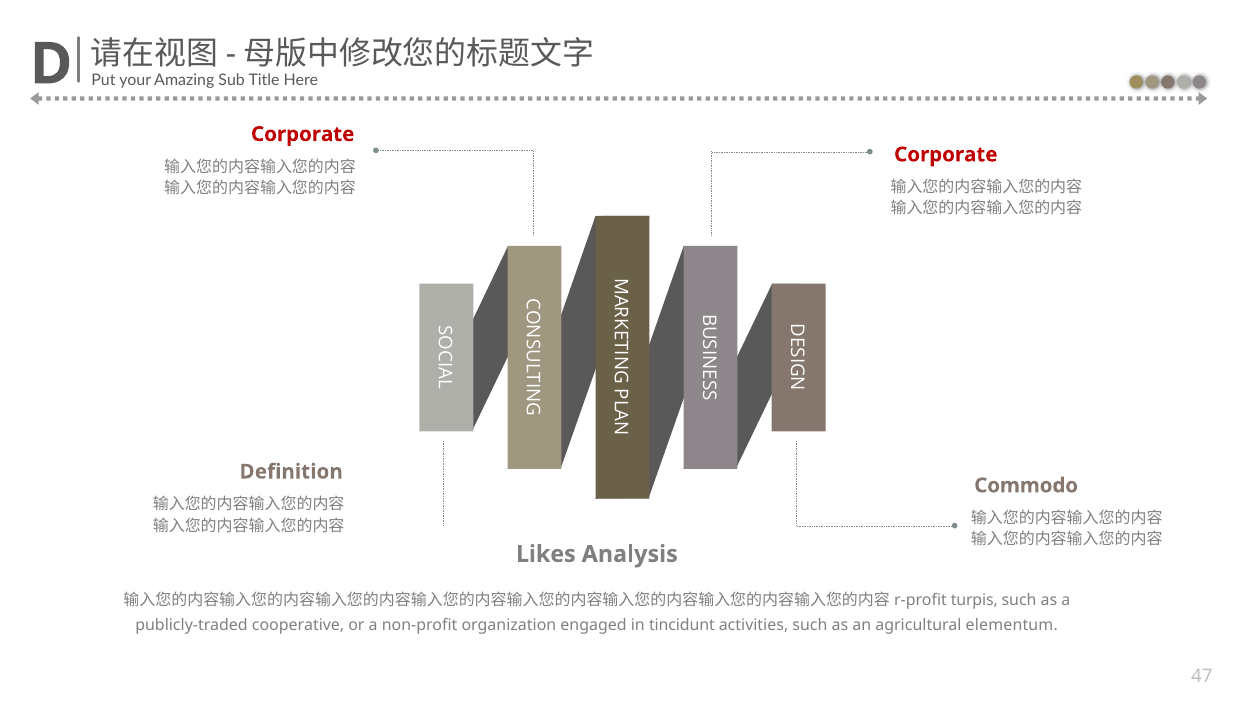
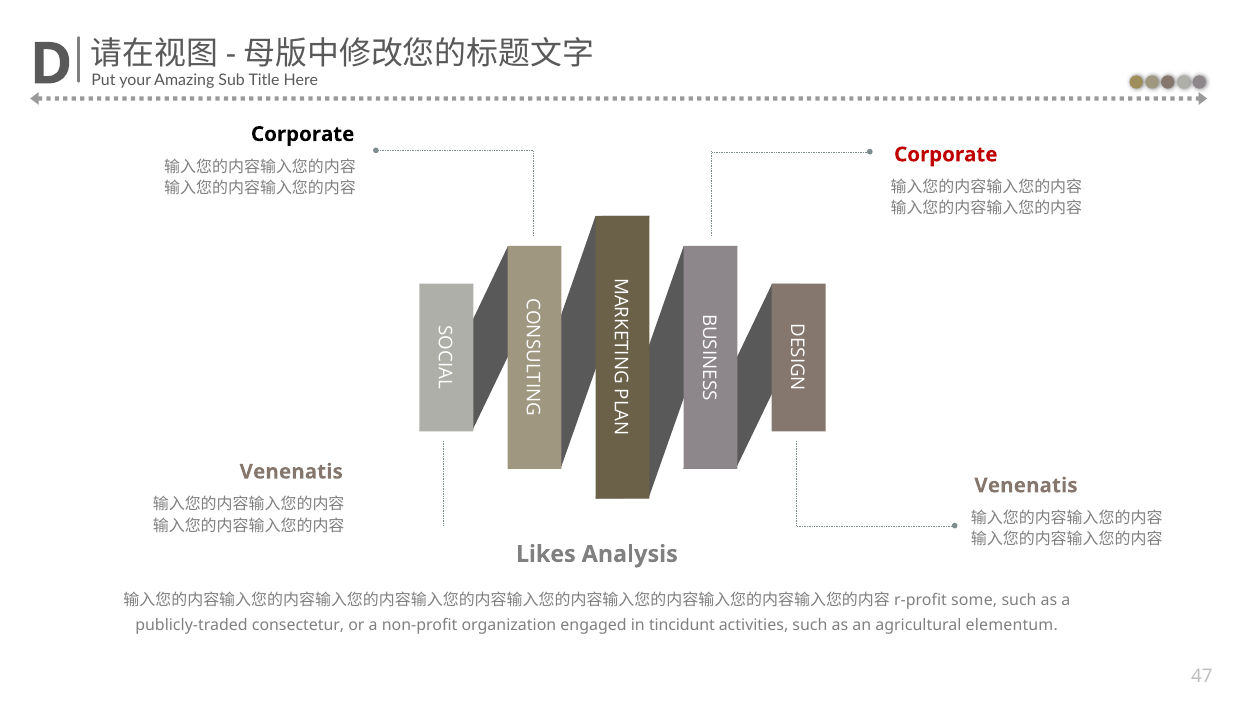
Corporate at (303, 134) colour: red -> black
Definition at (291, 472): Definition -> Venenatis
Commodo at (1026, 486): Commodo -> Venenatis
turpis: turpis -> some
cooperative: cooperative -> consectetur
